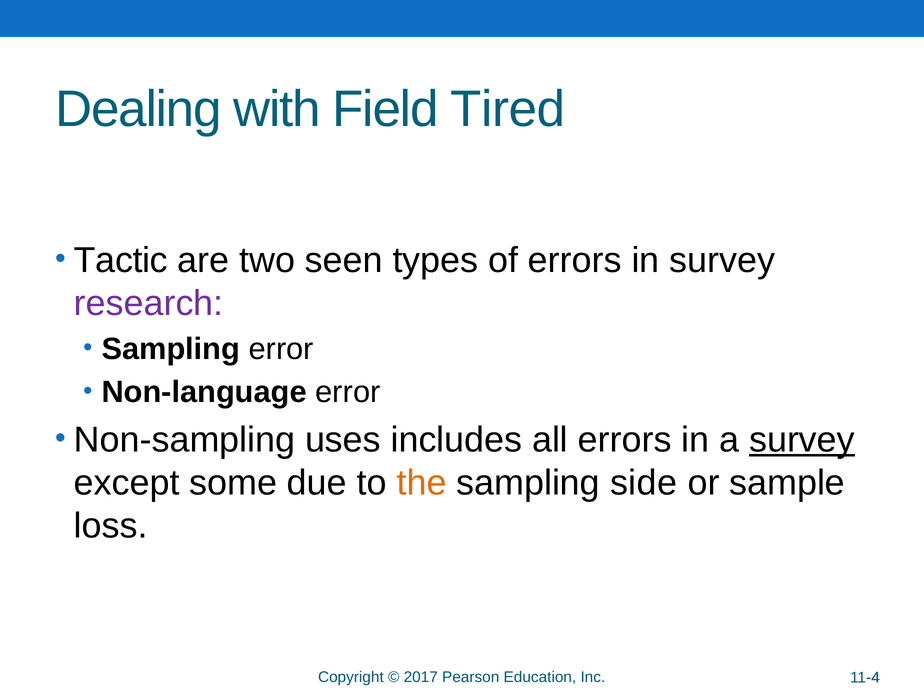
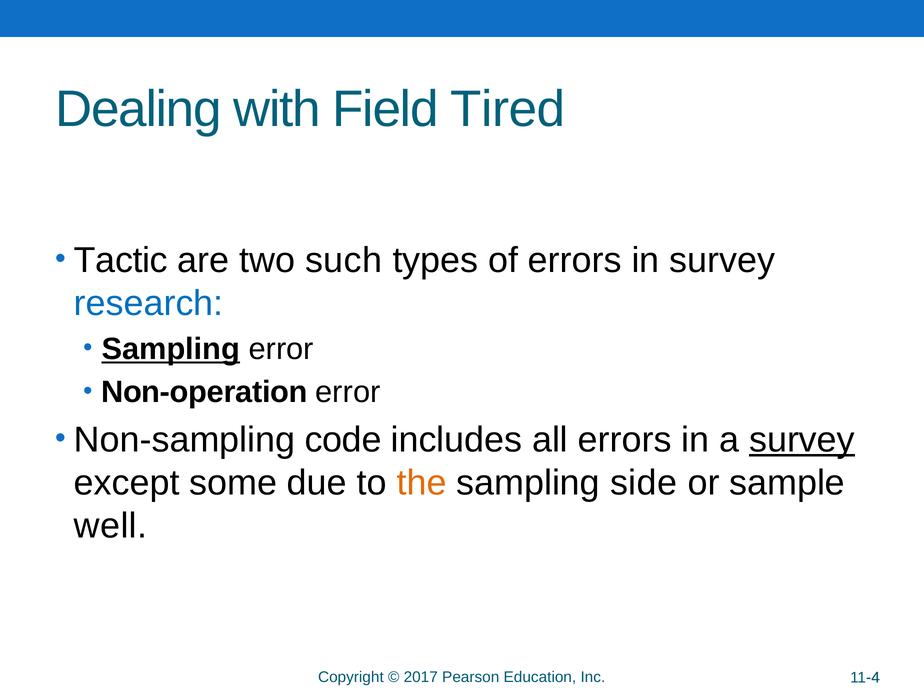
seen: seen -> such
research colour: purple -> blue
Sampling at (171, 349) underline: none -> present
Non-language: Non-language -> Non-operation
uses: uses -> code
loss: loss -> well
